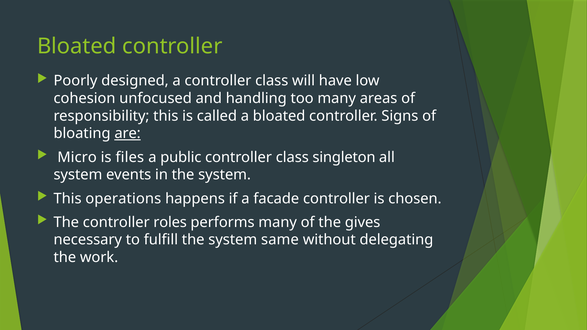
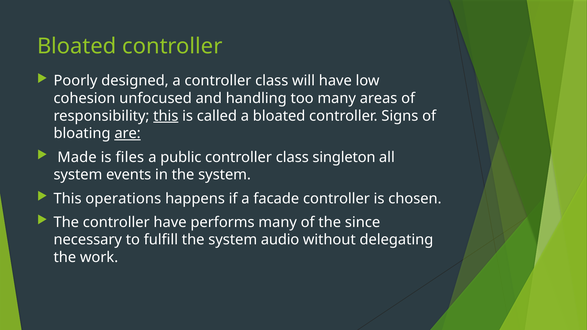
this at (166, 116) underline: none -> present
Micro: Micro -> Made
controller roles: roles -> have
gives: gives -> since
same: same -> audio
